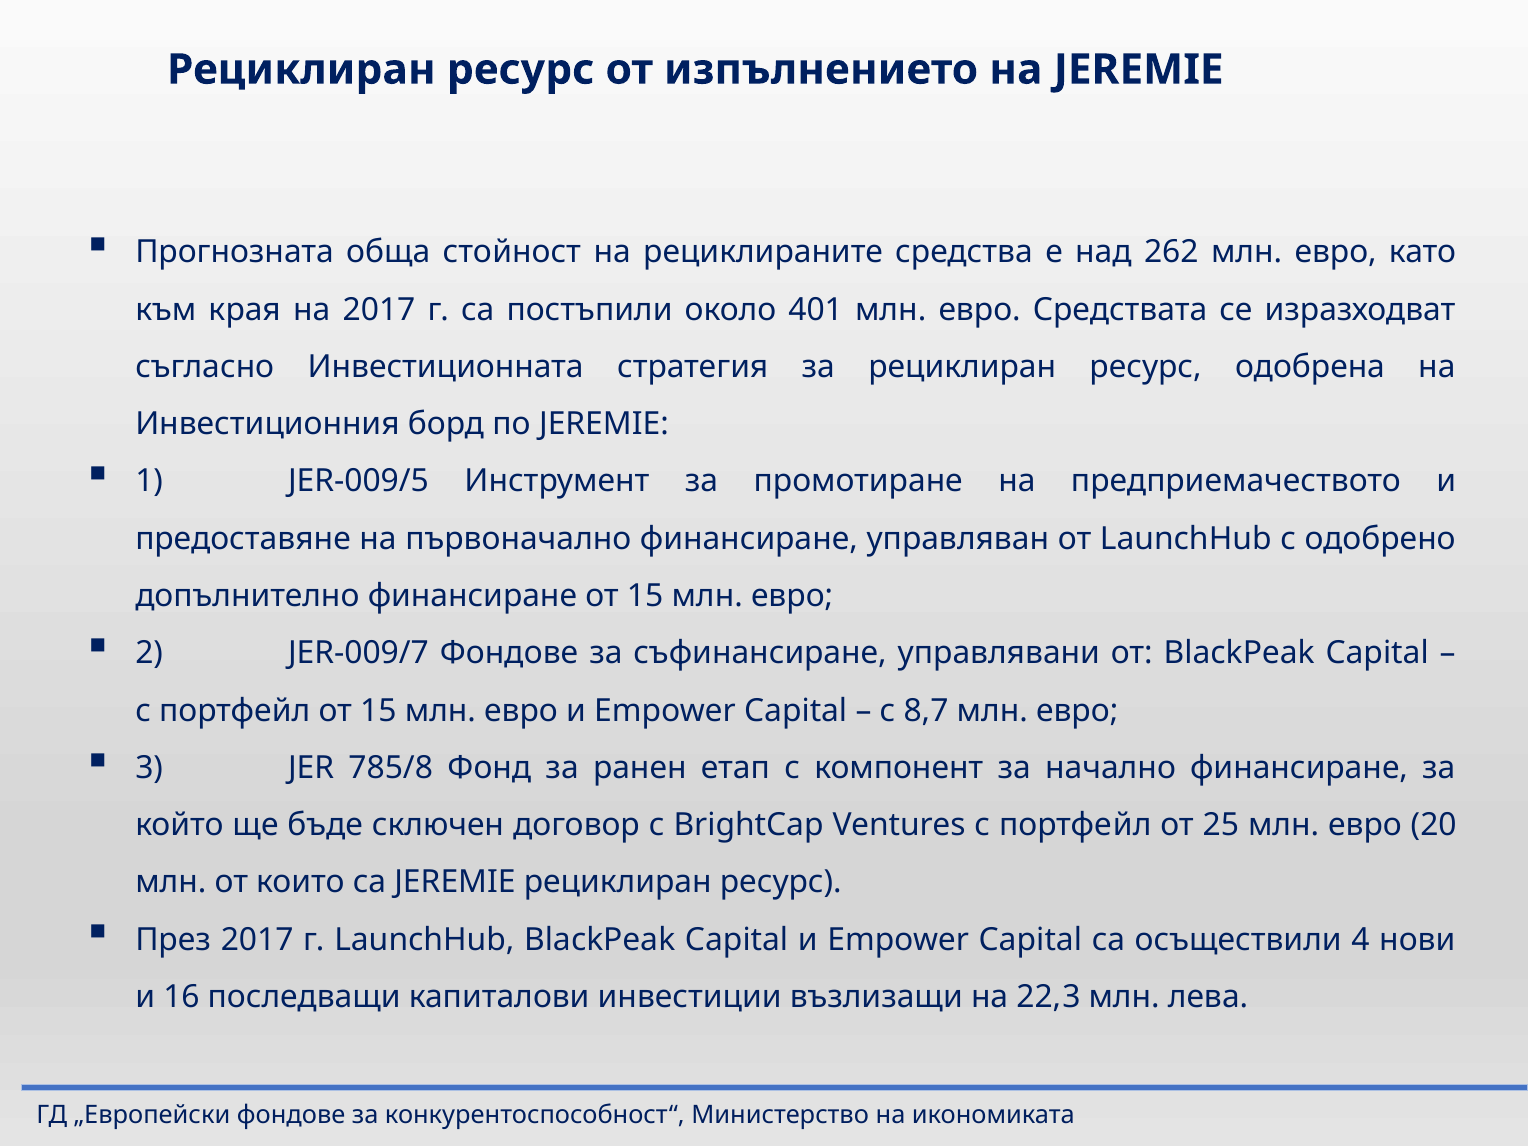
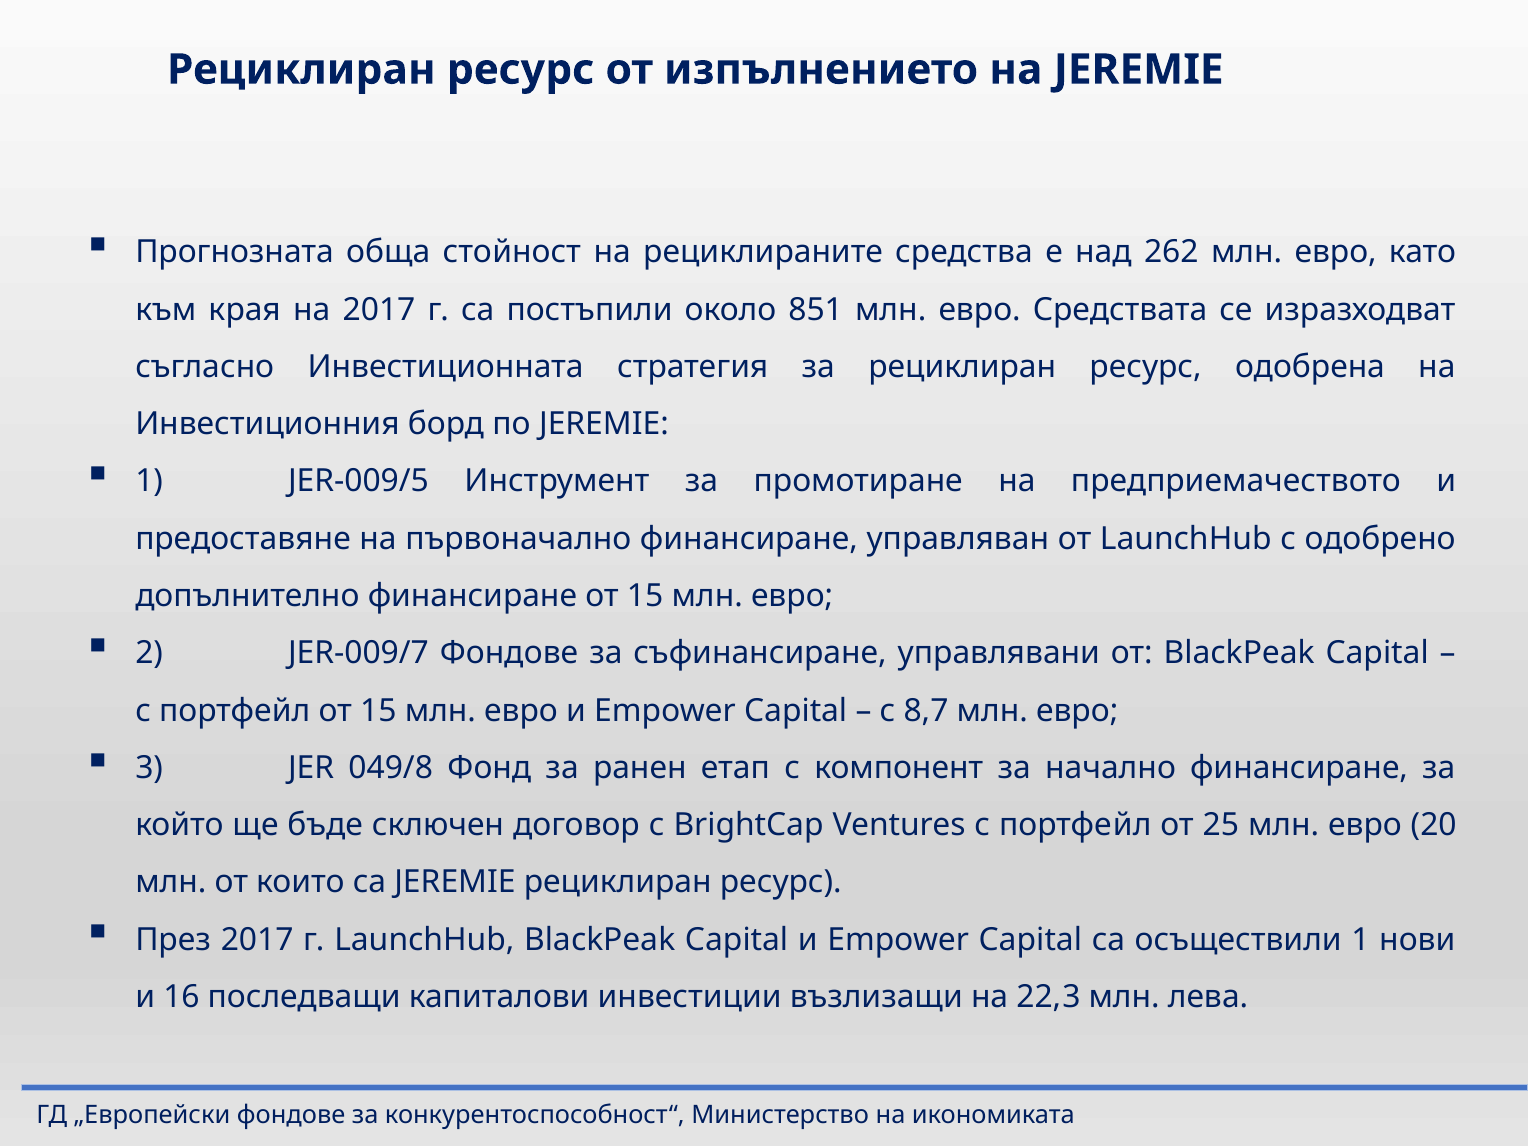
401: 401 -> 851
785/8: 785/8 -> 049/8
осъществили 4: 4 -> 1
